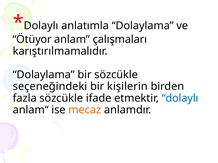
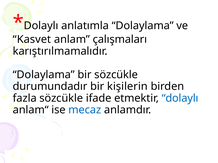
Ötüyor: Ötüyor -> Kasvet
seçeneğindeki: seçeneğindeki -> durumundadır
mecaz colour: orange -> blue
